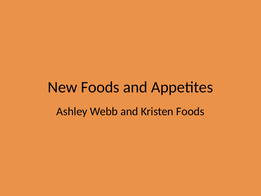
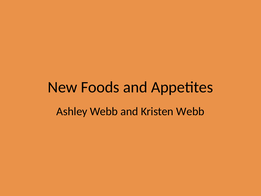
Kristen Foods: Foods -> Webb
